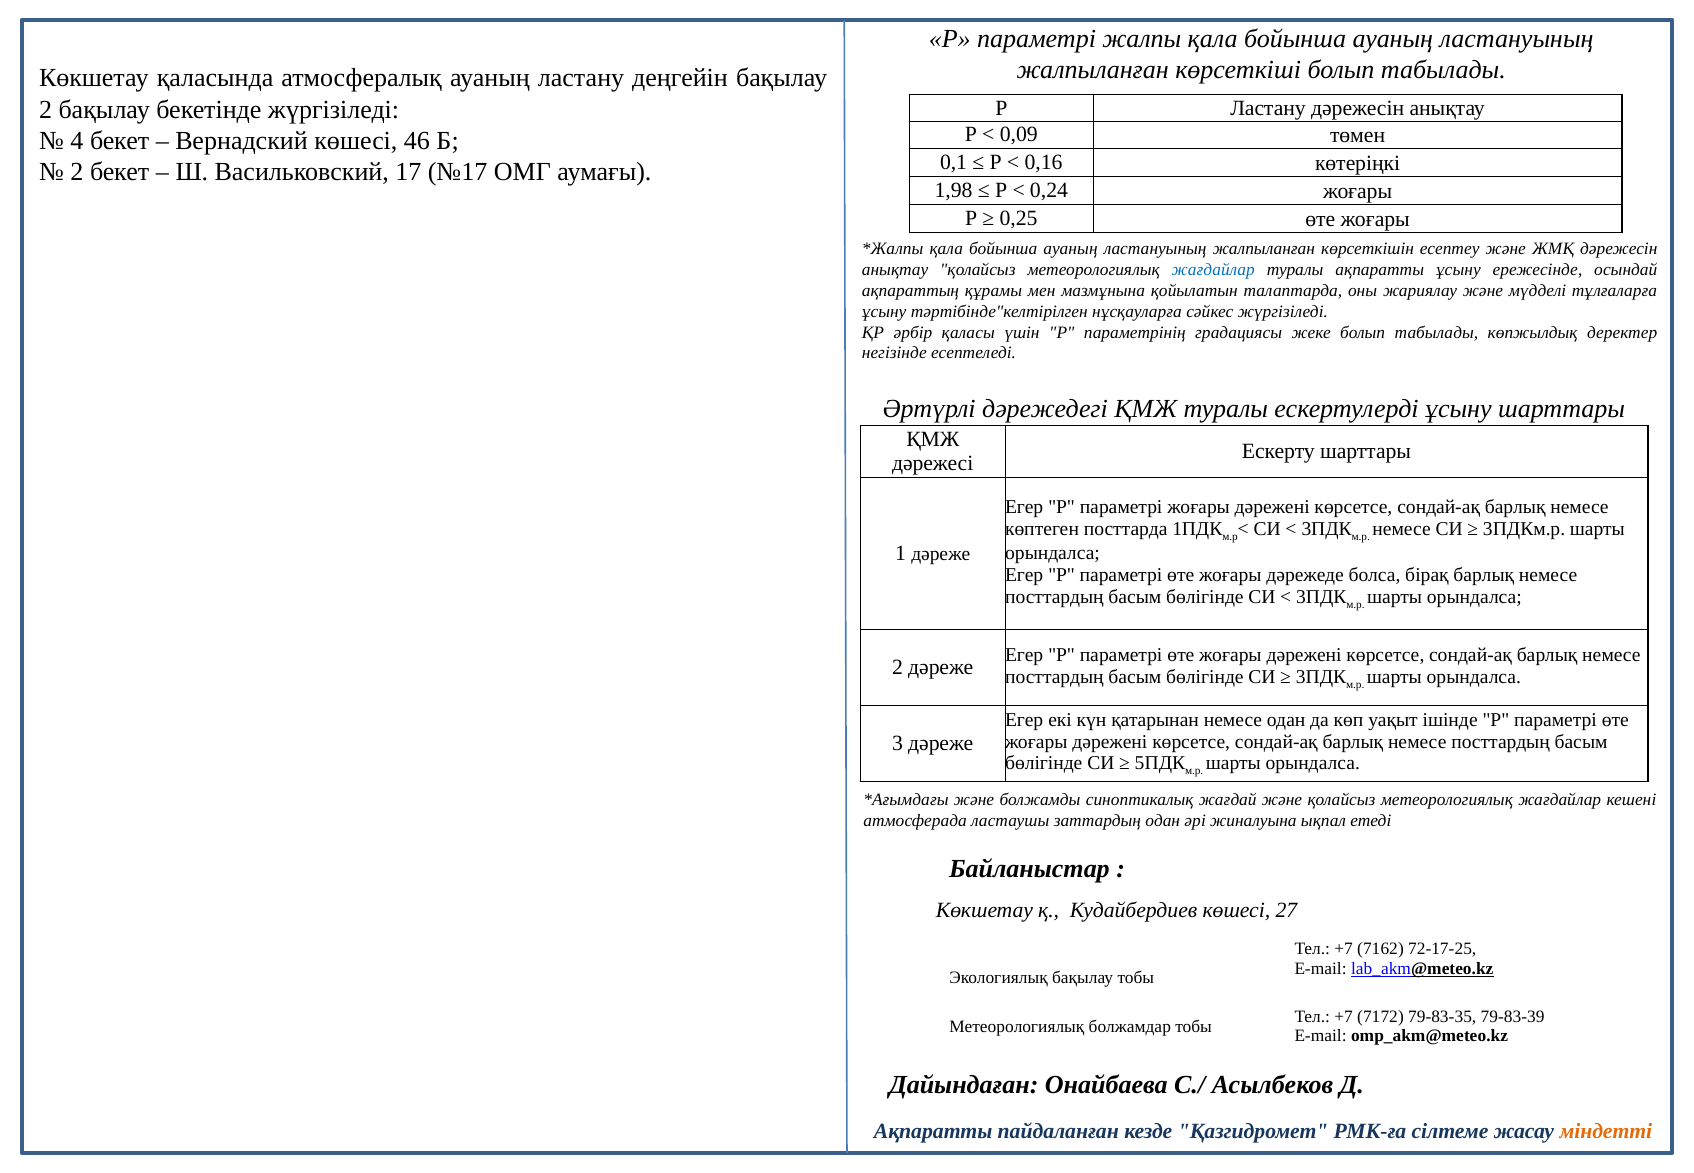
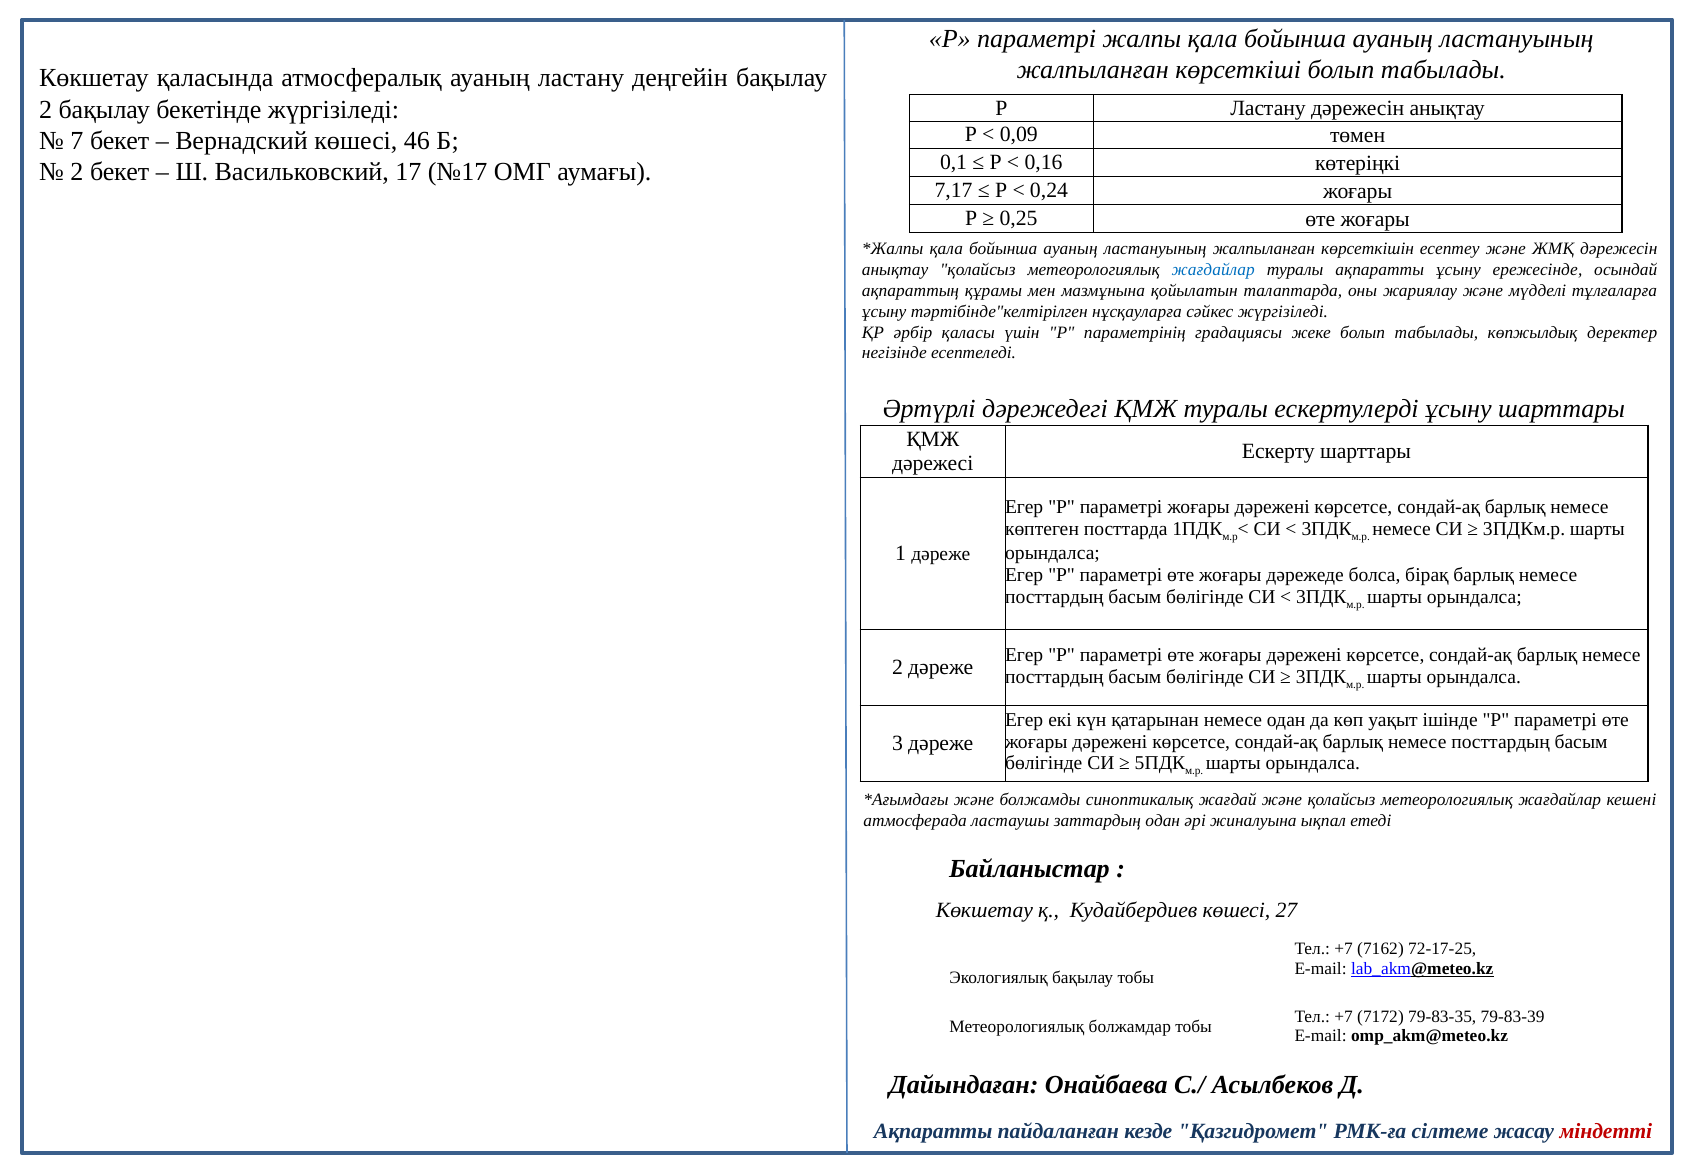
4: 4 -> 7
1,98: 1,98 -> 7,17
міндетті colour: orange -> red
